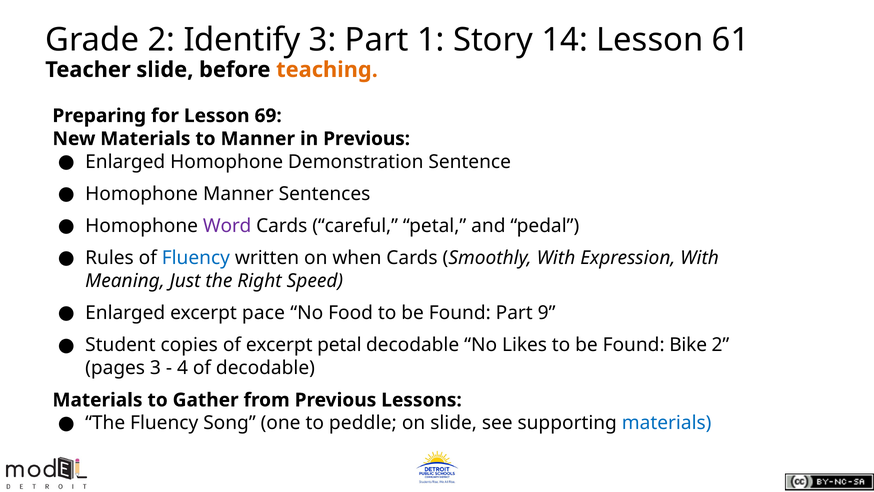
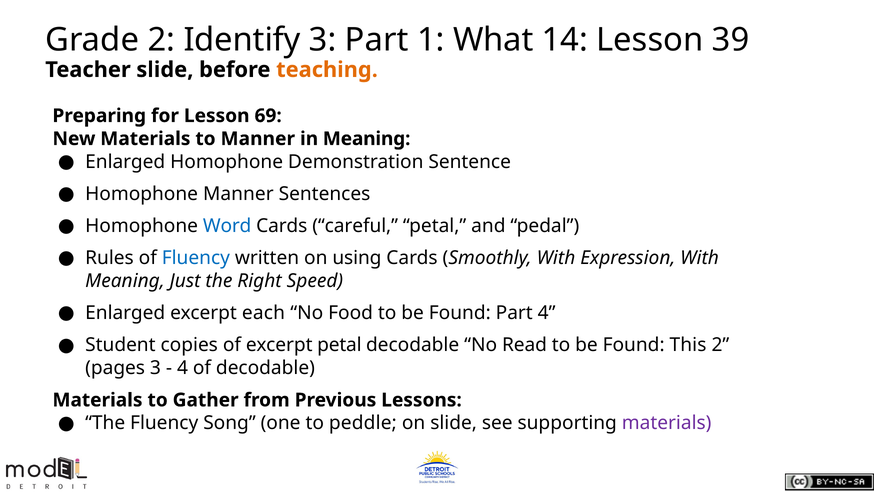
Story: Story -> What
61: 61 -> 39
in Previous: Previous -> Meaning
Word colour: purple -> blue
when: when -> using
pace: pace -> each
Part 9: 9 -> 4
Likes: Likes -> Read
Bike: Bike -> This
materials at (667, 423) colour: blue -> purple
